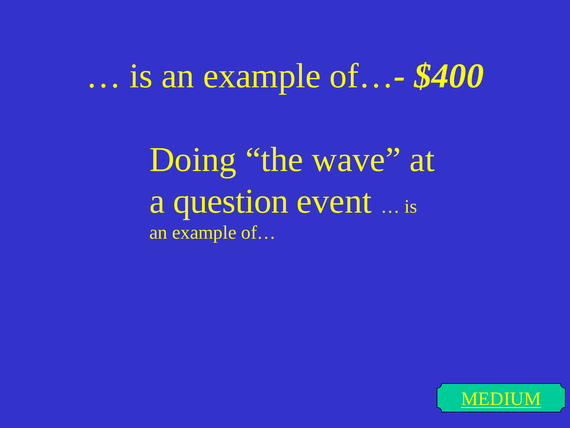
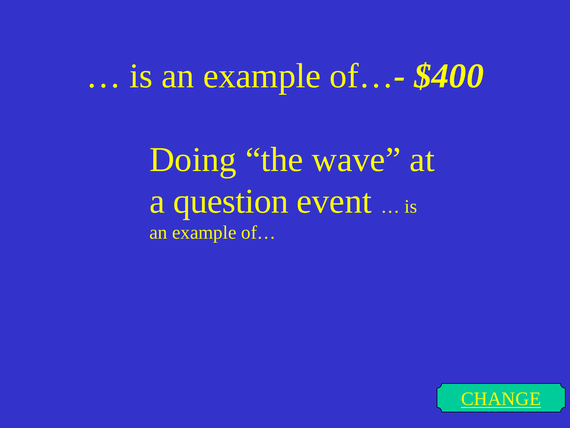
MEDIUM: MEDIUM -> CHANGE
